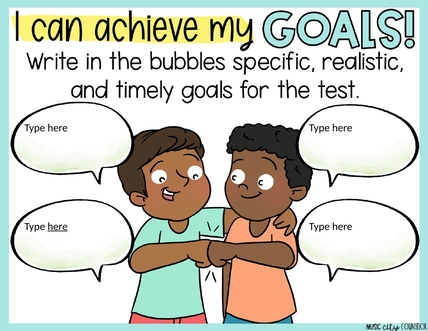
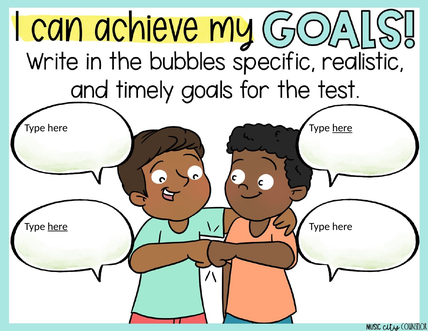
here at (342, 128) underline: none -> present
